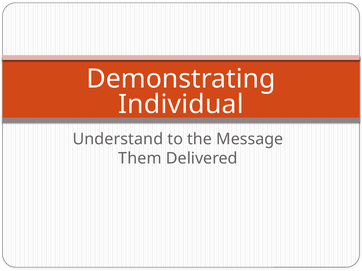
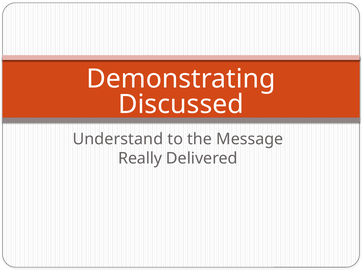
Individual: Individual -> Discussed
Them: Them -> Really
